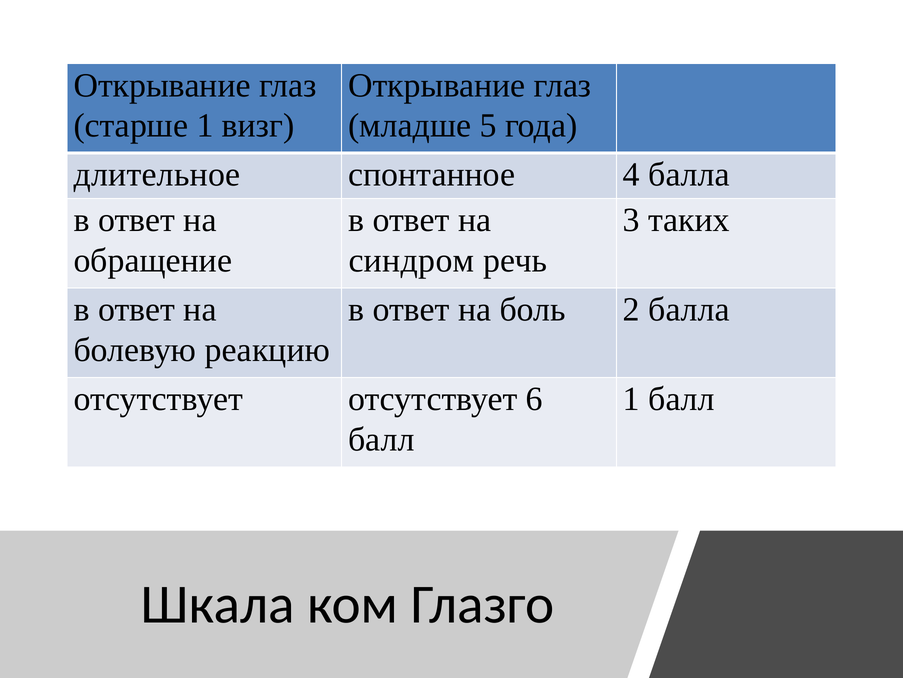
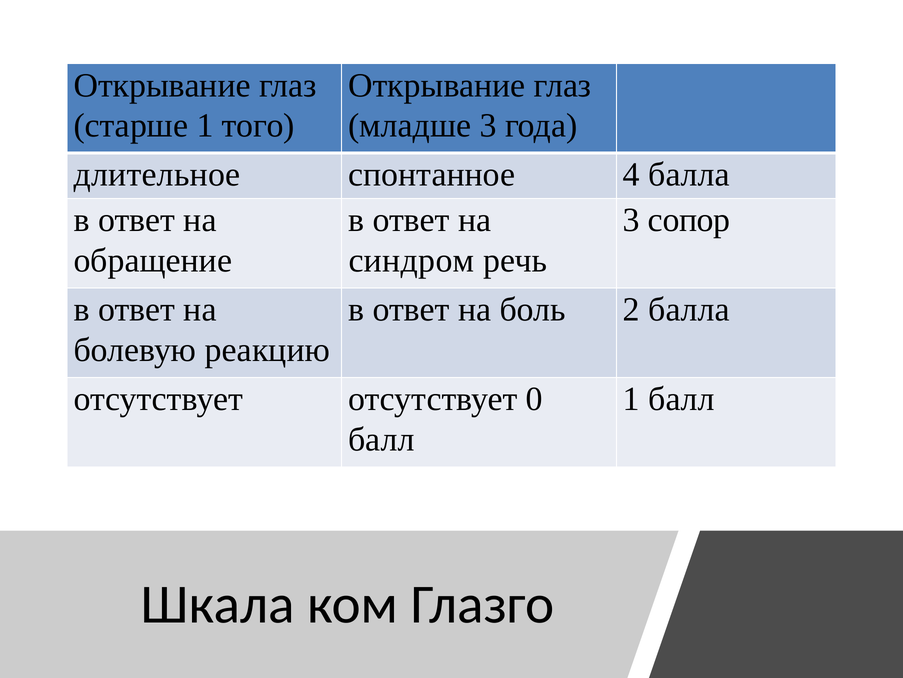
визг: визг -> того
младше 5: 5 -> 3
таких: таких -> сопор
6: 6 -> 0
